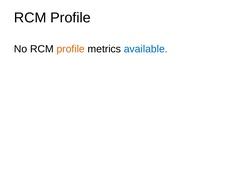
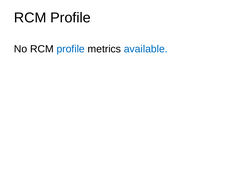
profile at (71, 49) colour: orange -> blue
